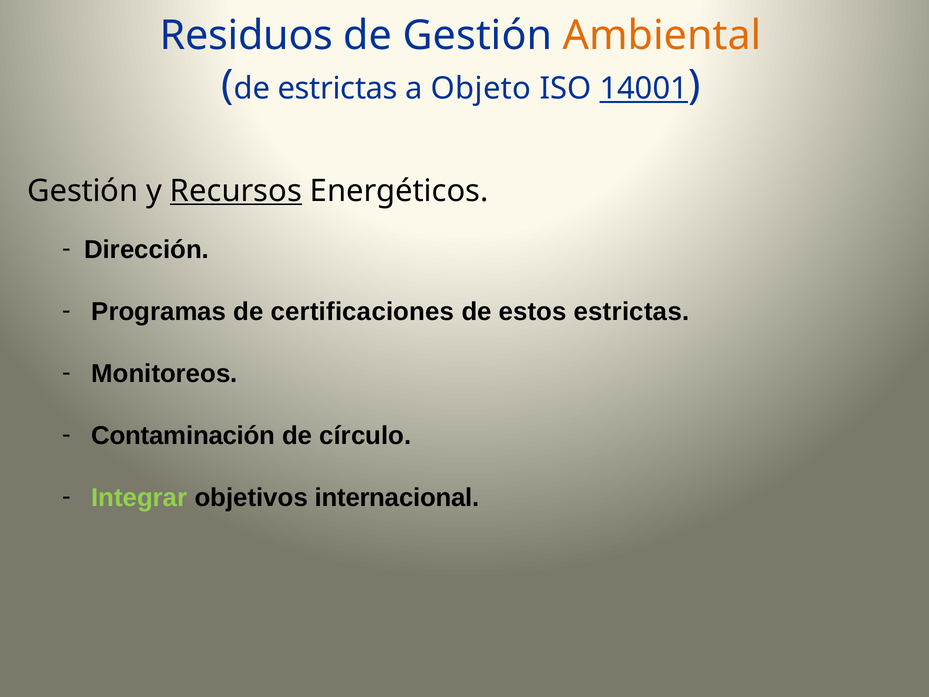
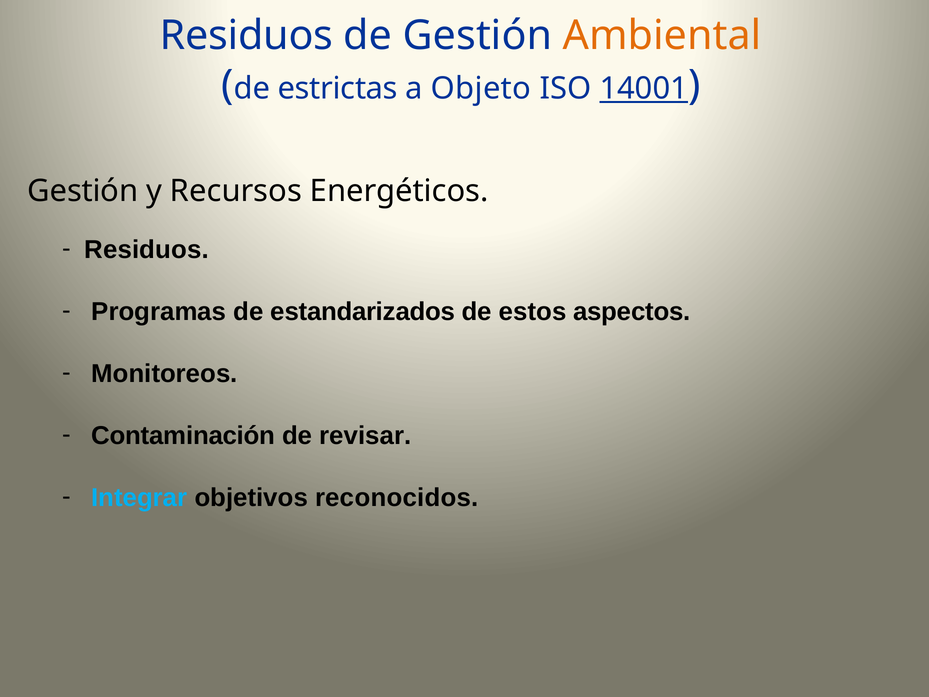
Recursos underline: present -> none
Dirección at (147, 250): Dirección -> Residuos
certificaciones: certificaciones -> estandarizados
estos estrictas: estrictas -> aspectos
círculo: círculo -> revisar
Integrar colour: light green -> light blue
internacional: internacional -> reconocidos
